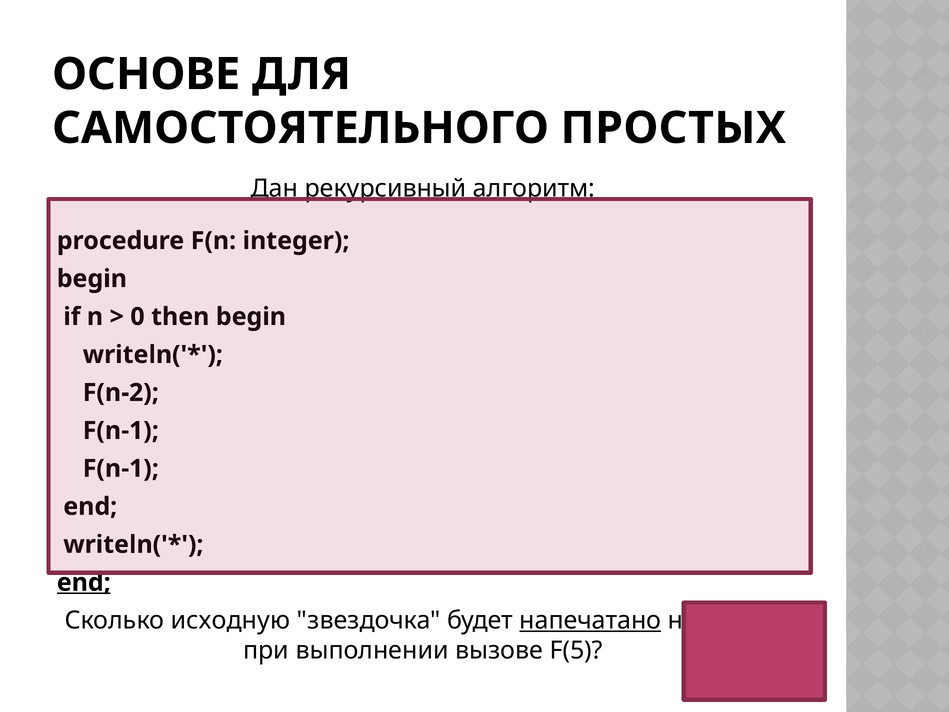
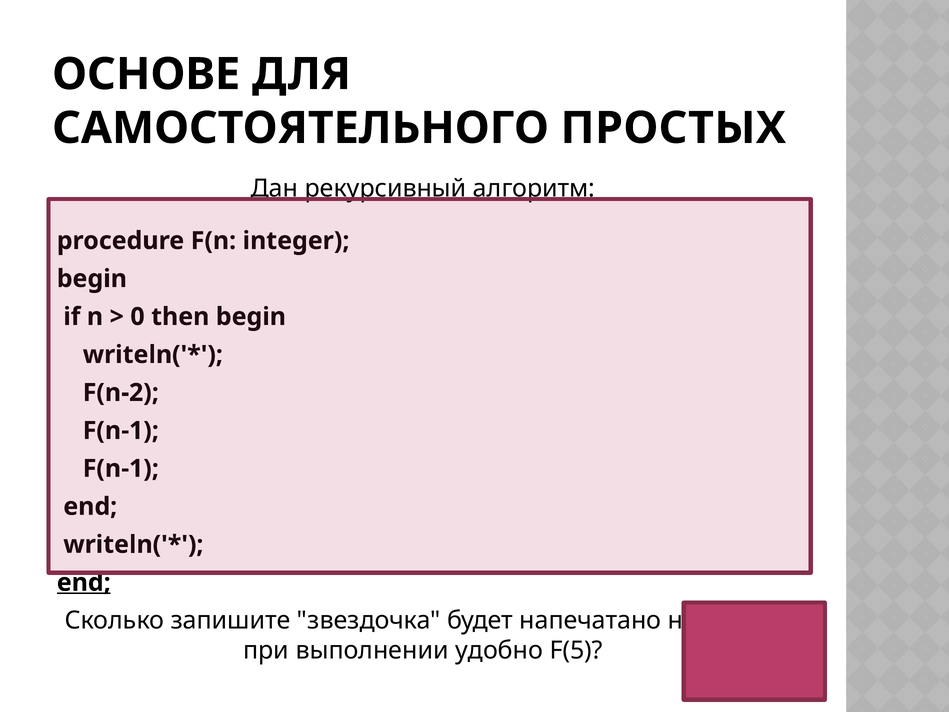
исходную: исходную -> запишите
напечатано underline: present -> none
вызове: вызове -> удобно
